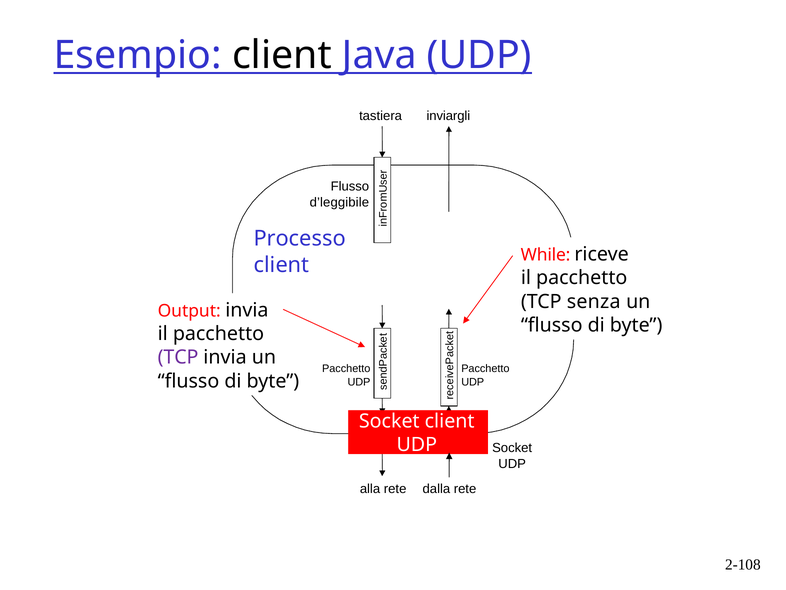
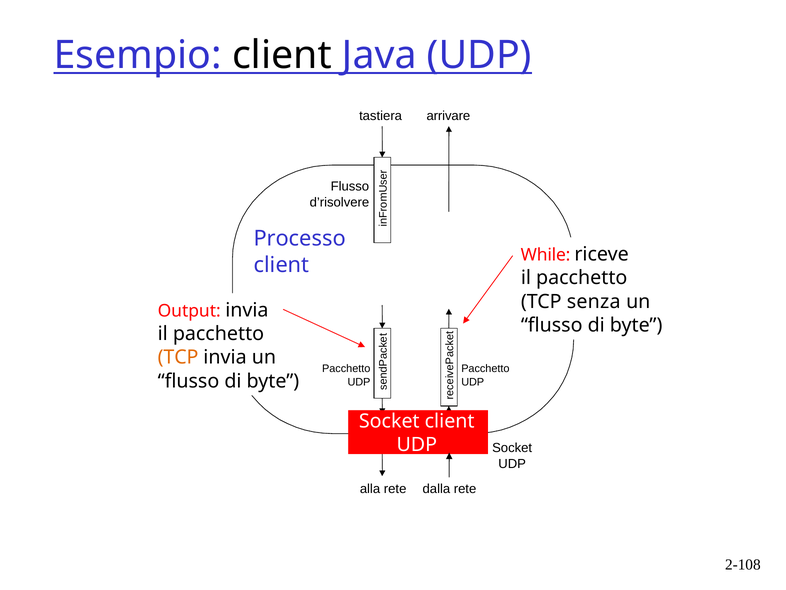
inviargli: inviargli -> arrivare
d’leggibile: d’leggibile -> d’risolvere
TCP at (178, 357) colour: purple -> orange
